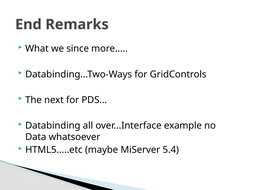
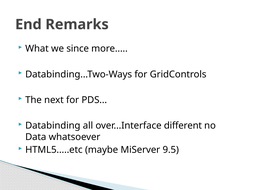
example: example -> different
5.4: 5.4 -> 9.5
